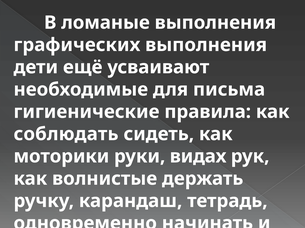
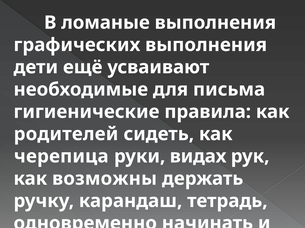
соблюдать: соблюдать -> родителей
моторики: моторики -> черепица
волнистые: волнистые -> возможны
